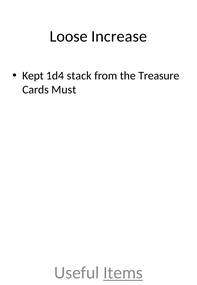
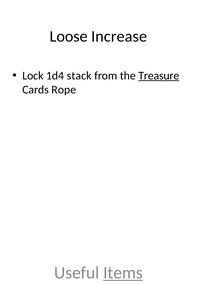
Kept: Kept -> Lock
Treasure underline: none -> present
Must: Must -> Rope
